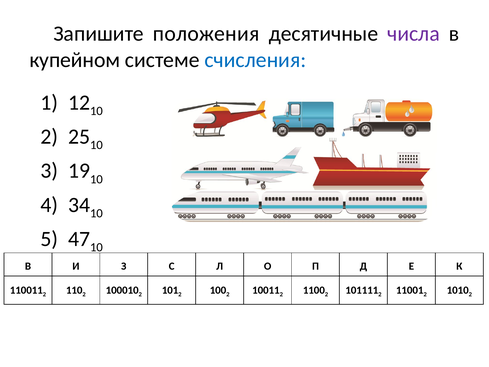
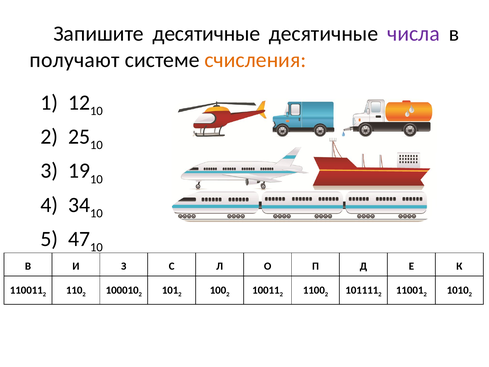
Запишите положения: положения -> десятичные
купейном: купейном -> получают
счисления colour: blue -> orange
